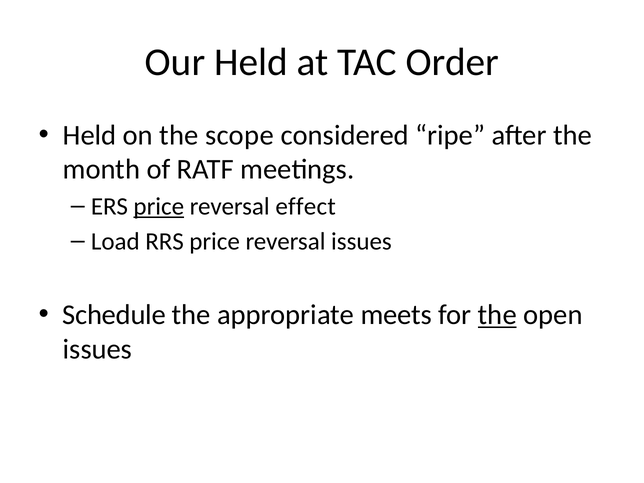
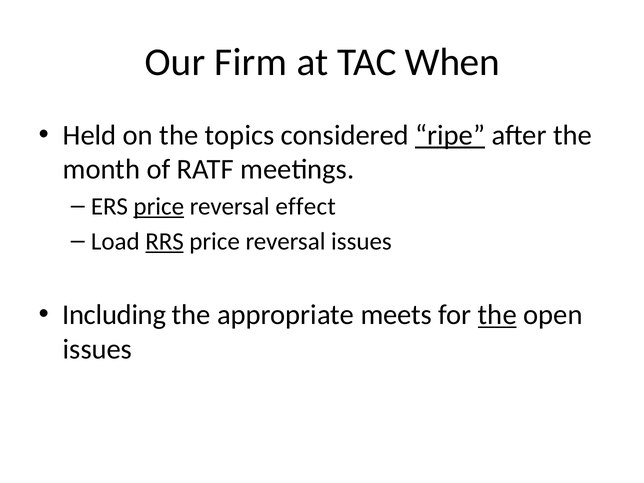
Our Held: Held -> Firm
Order: Order -> When
scope: scope -> topics
ripe underline: none -> present
RRS underline: none -> present
Schedule: Schedule -> Including
